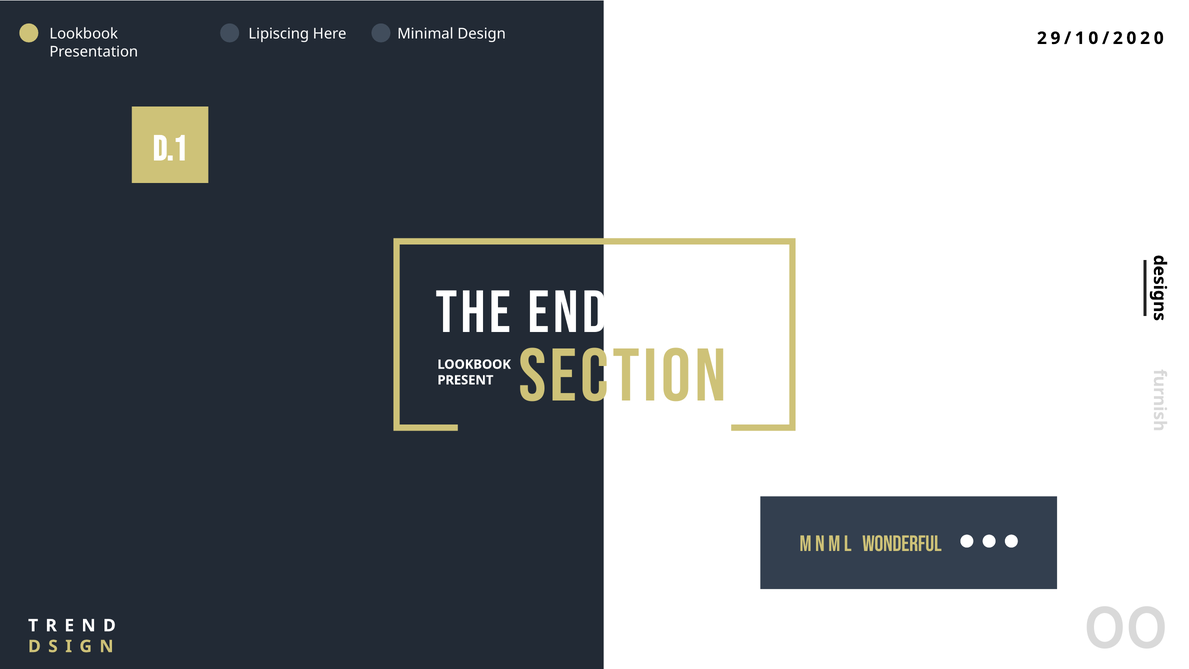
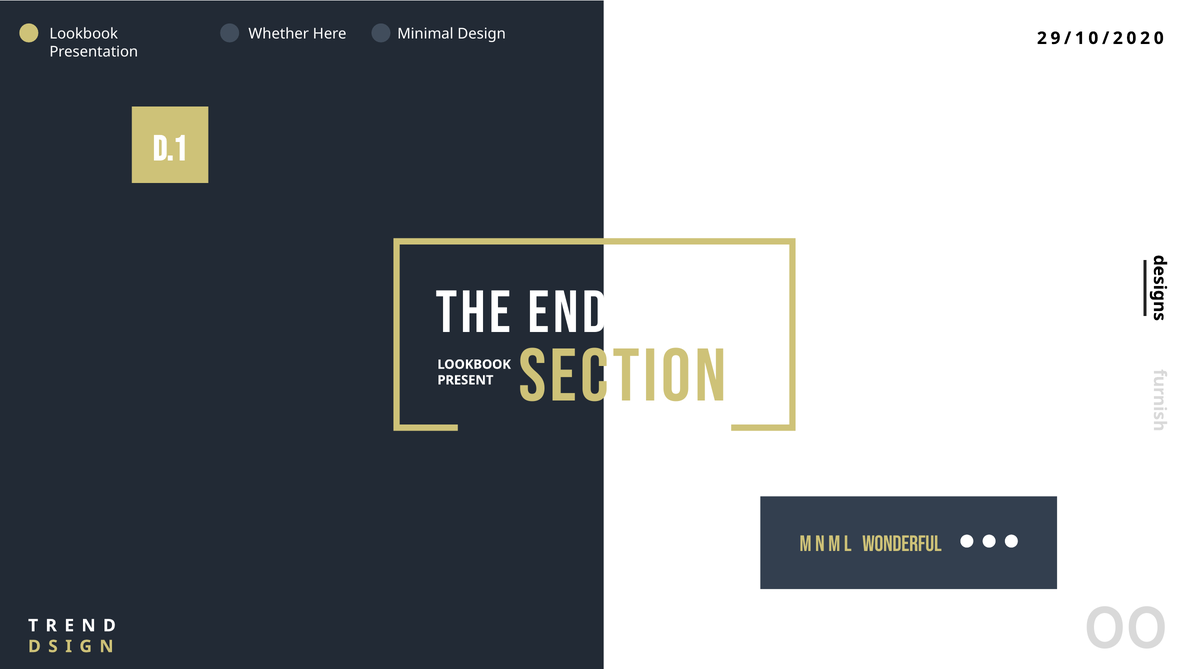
Lipiscing: Lipiscing -> Whether
